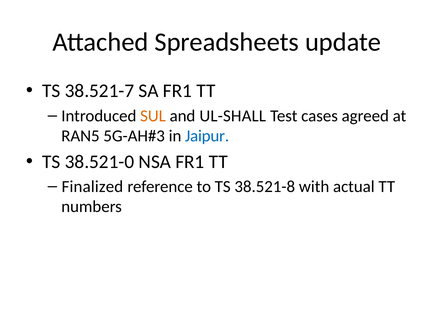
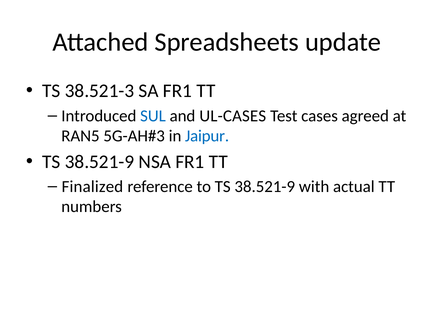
38.521-7: 38.521-7 -> 38.521-3
SUL colour: orange -> blue
UL-SHALL: UL-SHALL -> UL-CASES
38.521-0 at (100, 162): 38.521-0 -> 38.521-9
to TS 38.521-8: 38.521-8 -> 38.521-9
